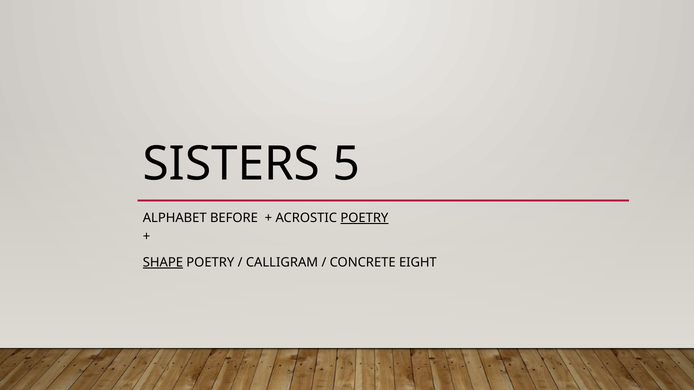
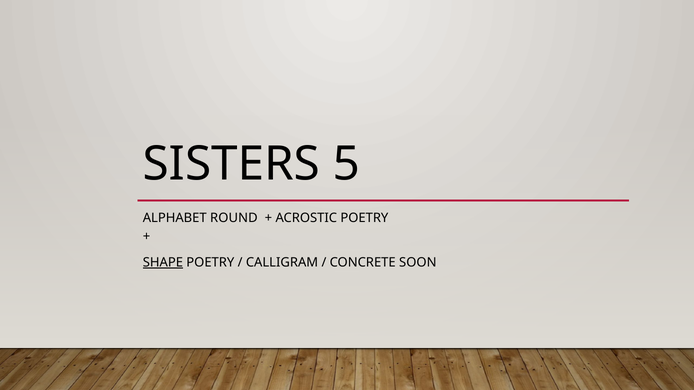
BEFORE: BEFORE -> ROUND
POETRY at (364, 218) underline: present -> none
EIGHT: EIGHT -> SOON
